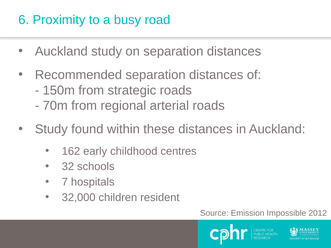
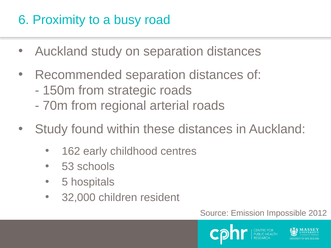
32: 32 -> 53
7: 7 -> 5
